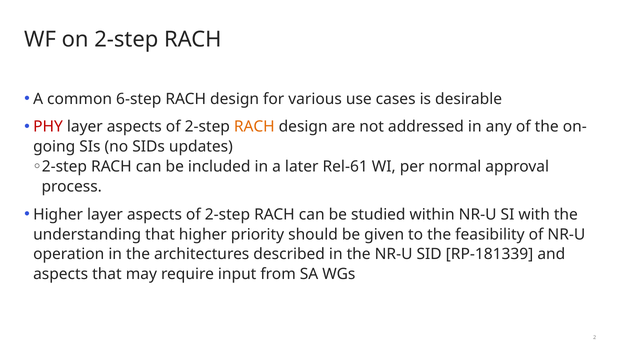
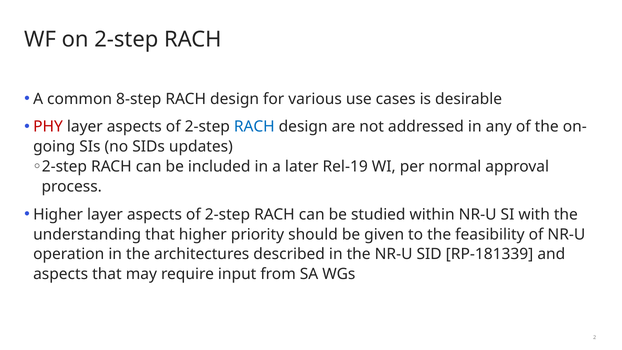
6-step: 6-step -> 8-step
RACH at (254, 127) colour: orange -> blue
Rel-61: Rel-61 -> Rel-19
